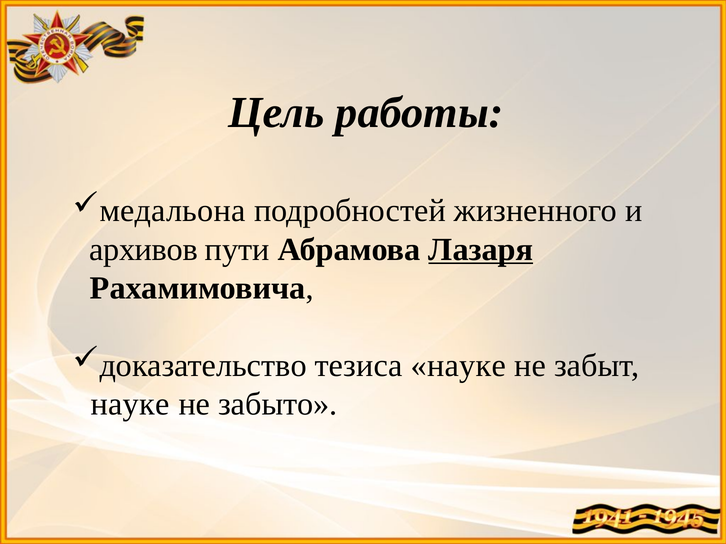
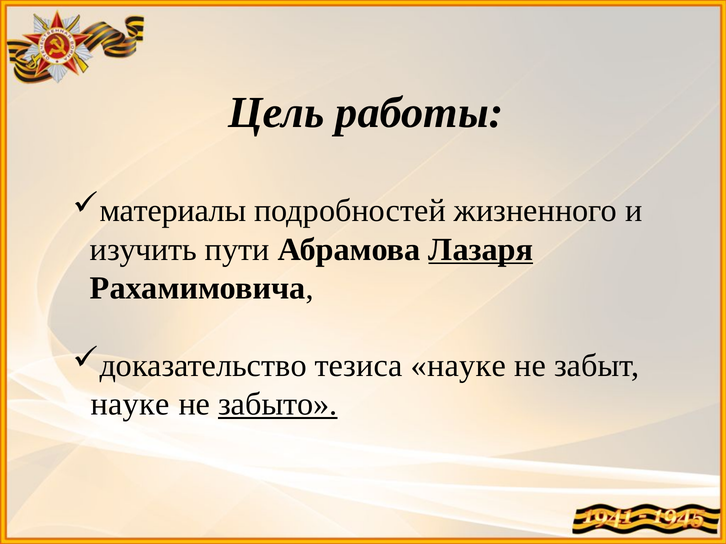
медальона: медальона -> материалы
архивов: архивов -> изучить
забыто underline: none -> present
